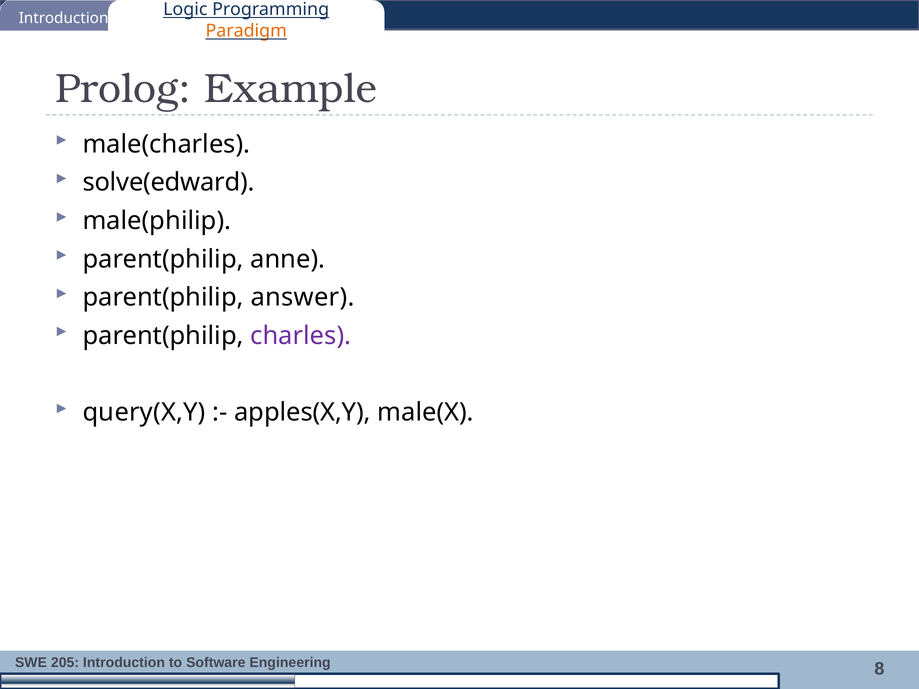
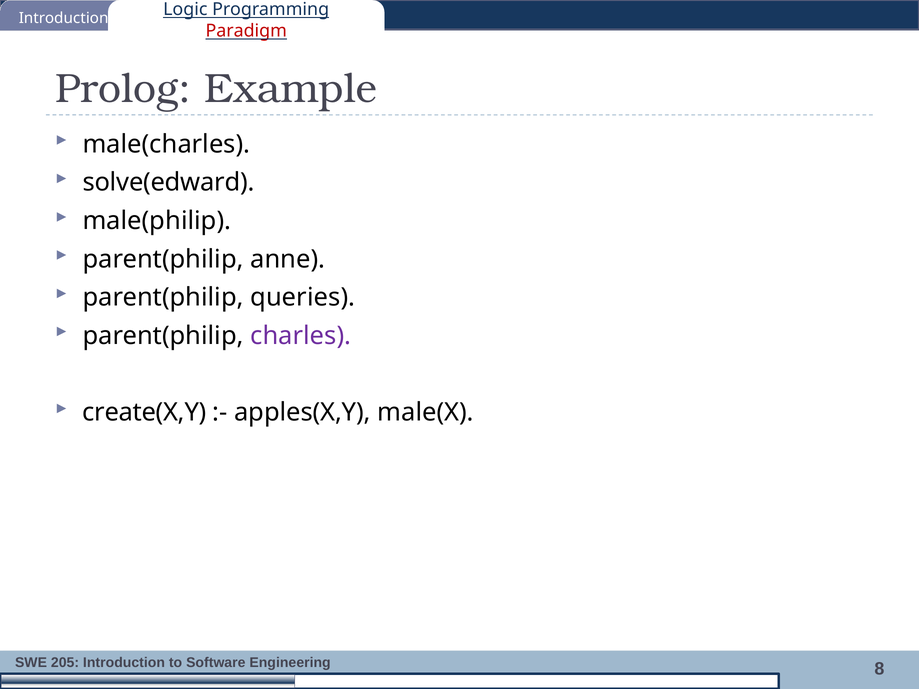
Paradigm colour: orange -> red
answer: answer -> queries
query(X,Y: query(X,Y -> create(X,Y
